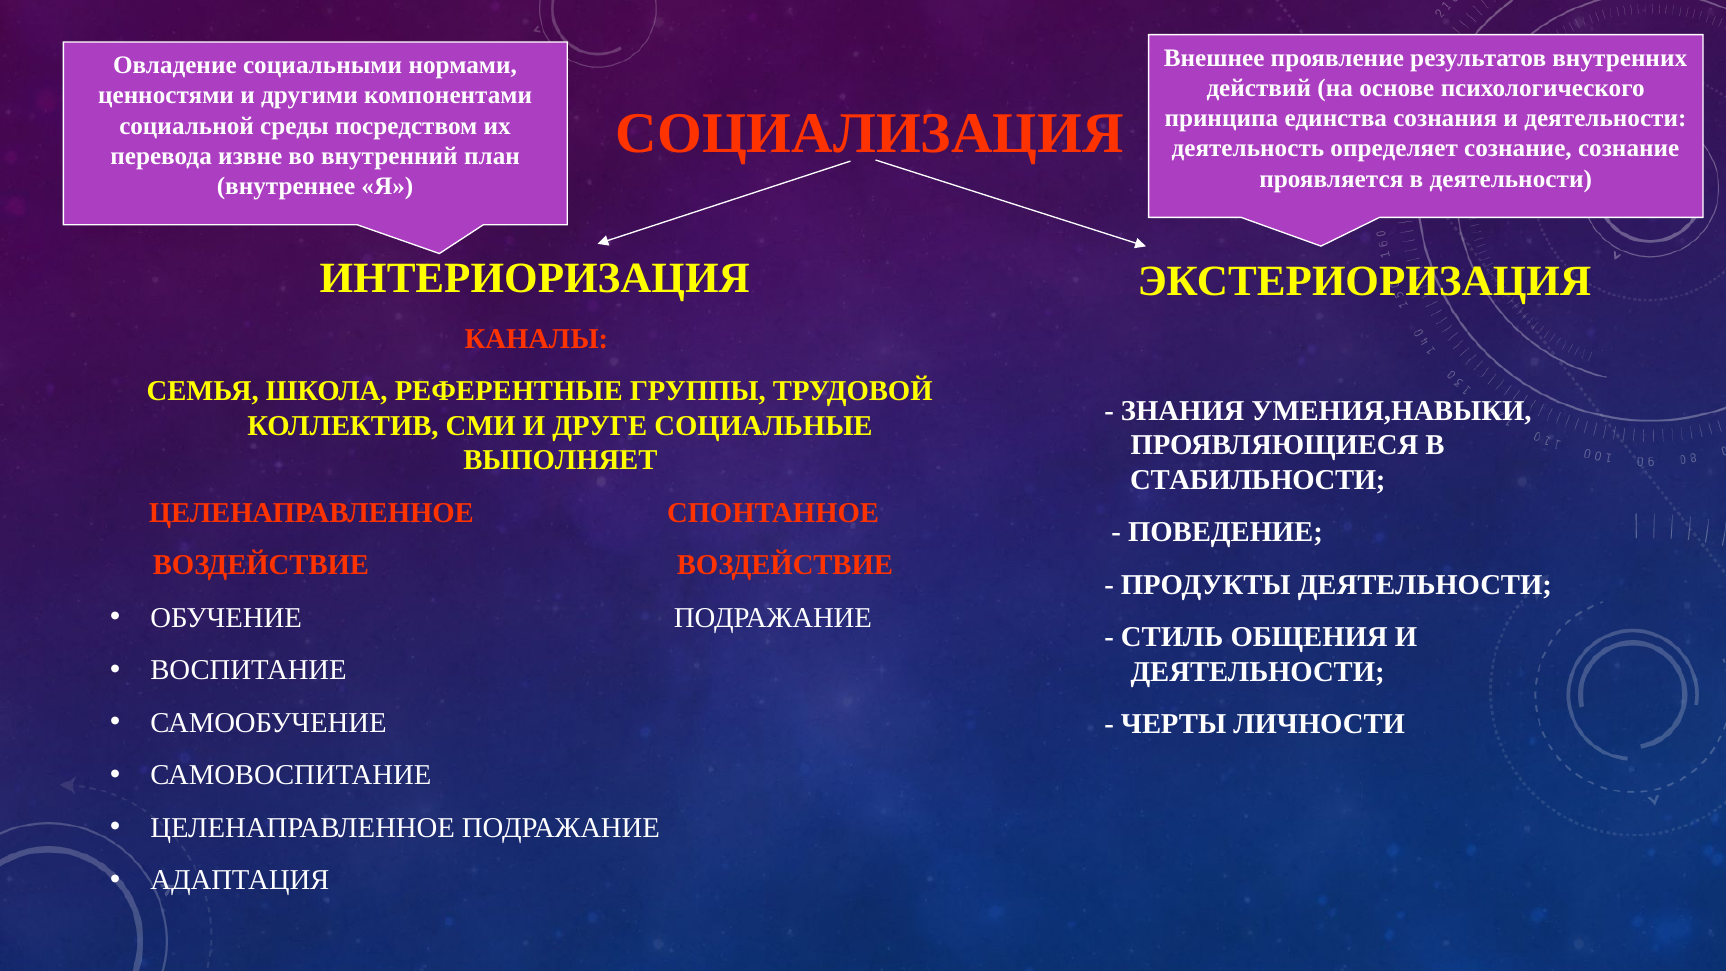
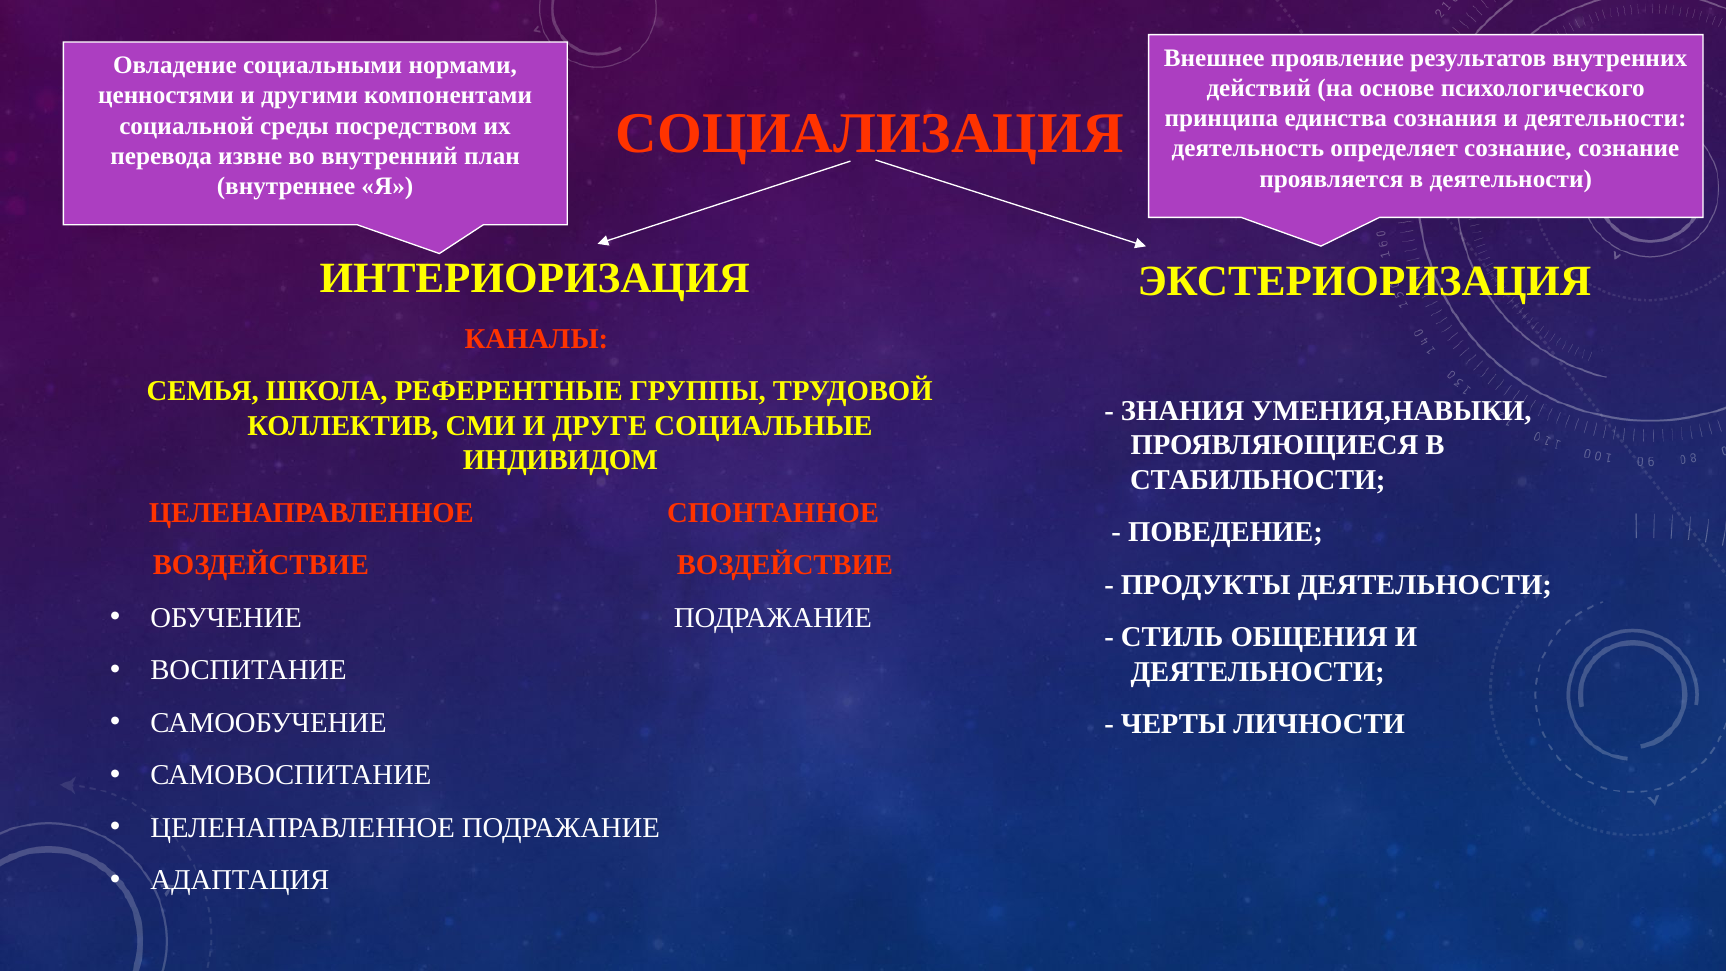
ВЫПОЛНЯЕТ: ВЫПОЛНЯЕТ -> ИНДИВИДОМ
